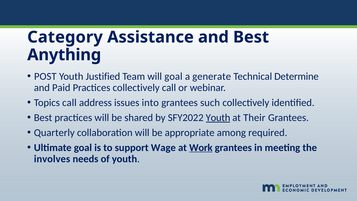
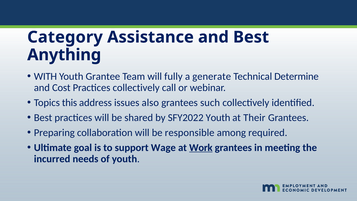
POST: POST -> WITH
Justified: Justified -> Grantee
will goal: goal -> fully
Paid: Paid -> Cost
Topics call: call -> this
into: into -> also
Youth at (218, 117) underline: present -> none
Quarterly: Quarterly -> Preparing
appropriate: appropriate -> responsible
involves: involves -> incurred
